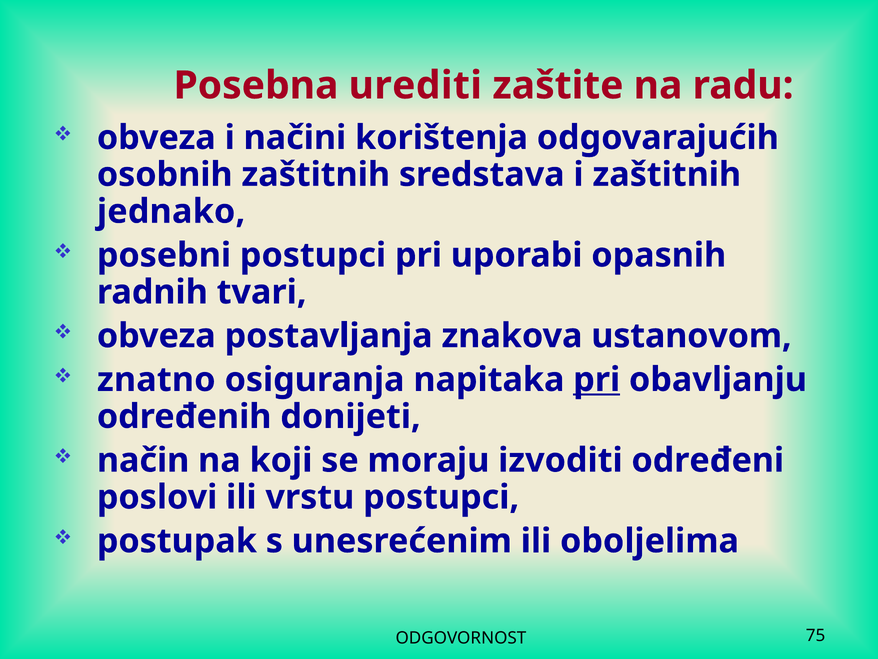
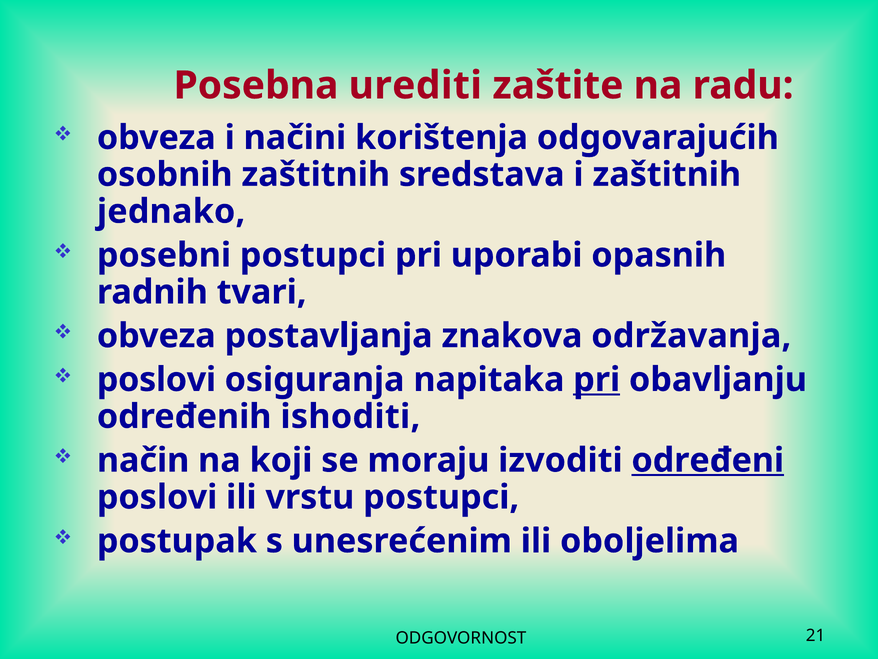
ustanovom: ustanovom -> održavanja
znatno at (156, 379): znatno -> poslovi
donijeti: donijeti -> ishoditi
određeni underline: none -> present
75: 75 -> 21
